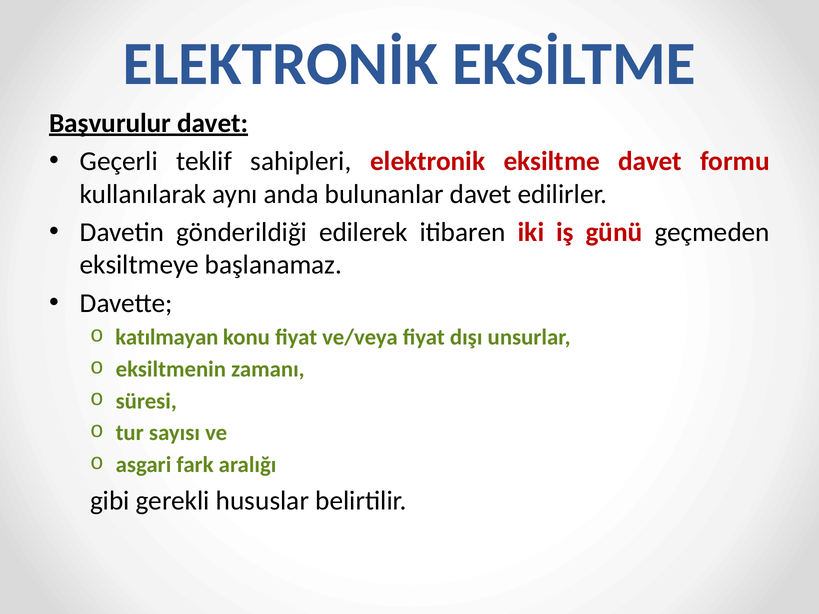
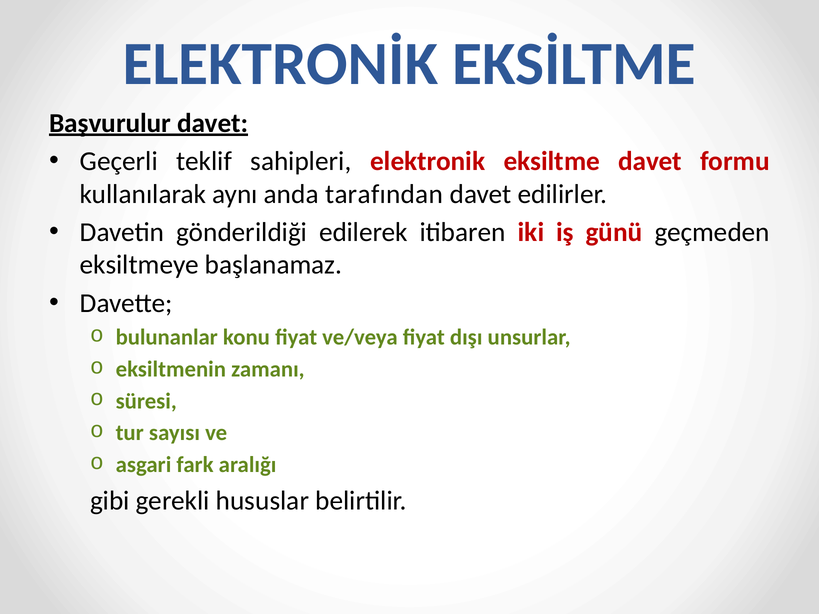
bulunanlar: bulunanlar -> tarafından
katılmayan: katılmayan -> bulunanlar
